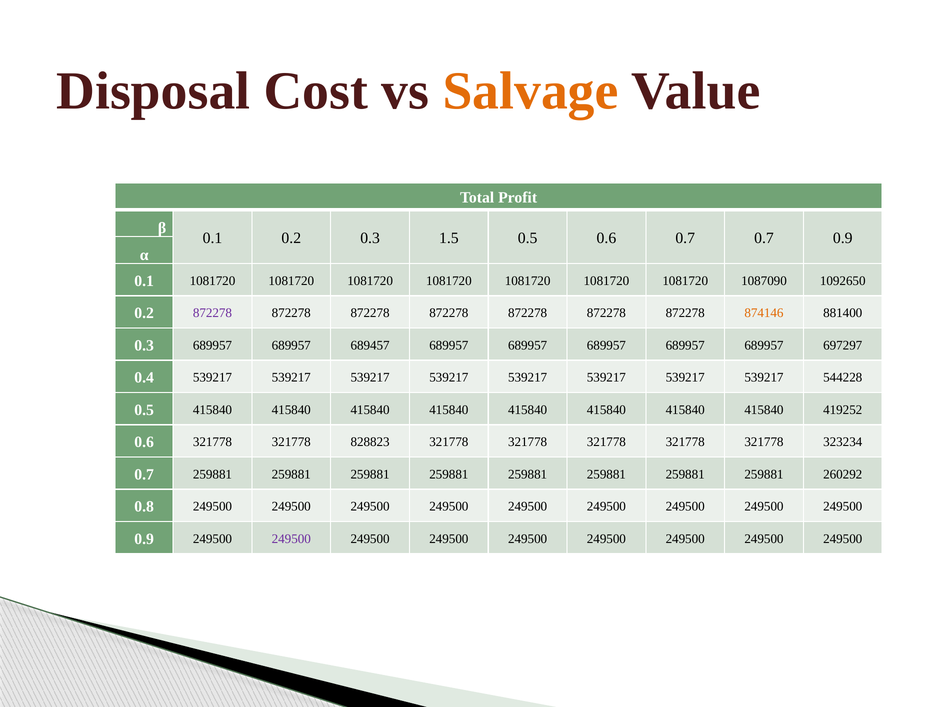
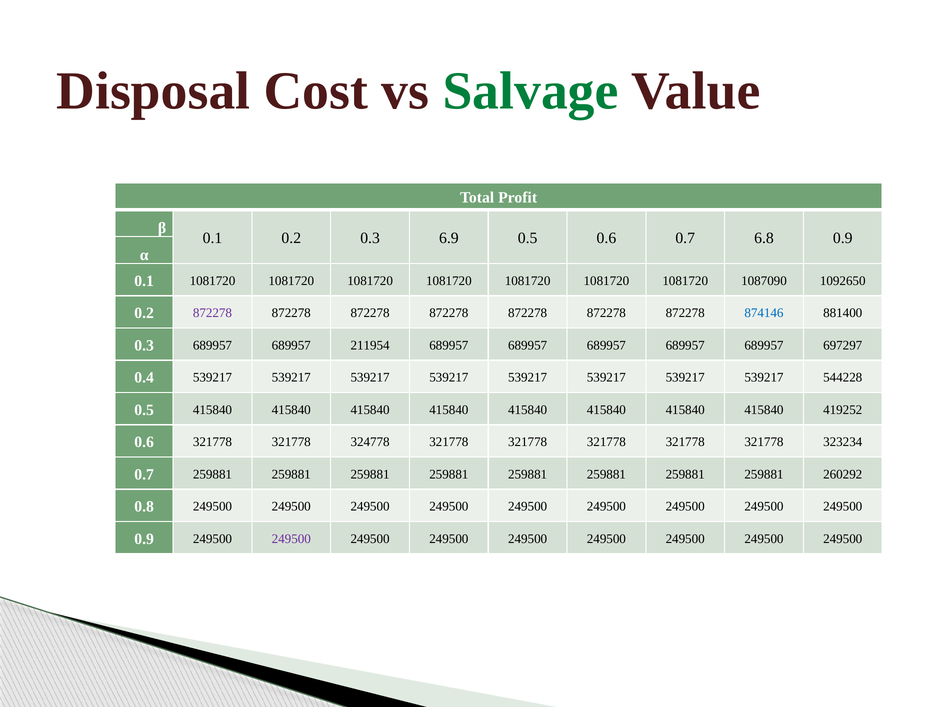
Salvage colour: orange -> green
1.5: 1.5 -> 6.9
0.7 0.7: 0.7 -> 6.8
874146 colour: orange -> blue
689457: 689457 -> 211954
828823: 828823 -> 324778
